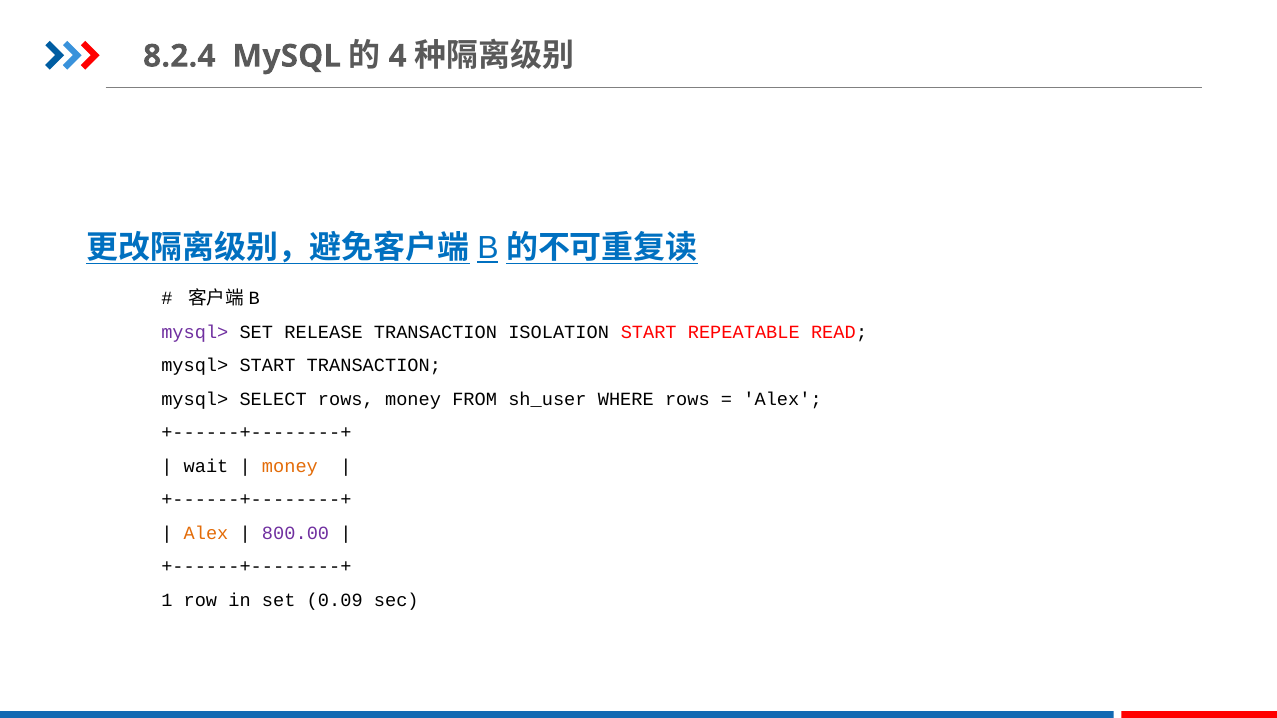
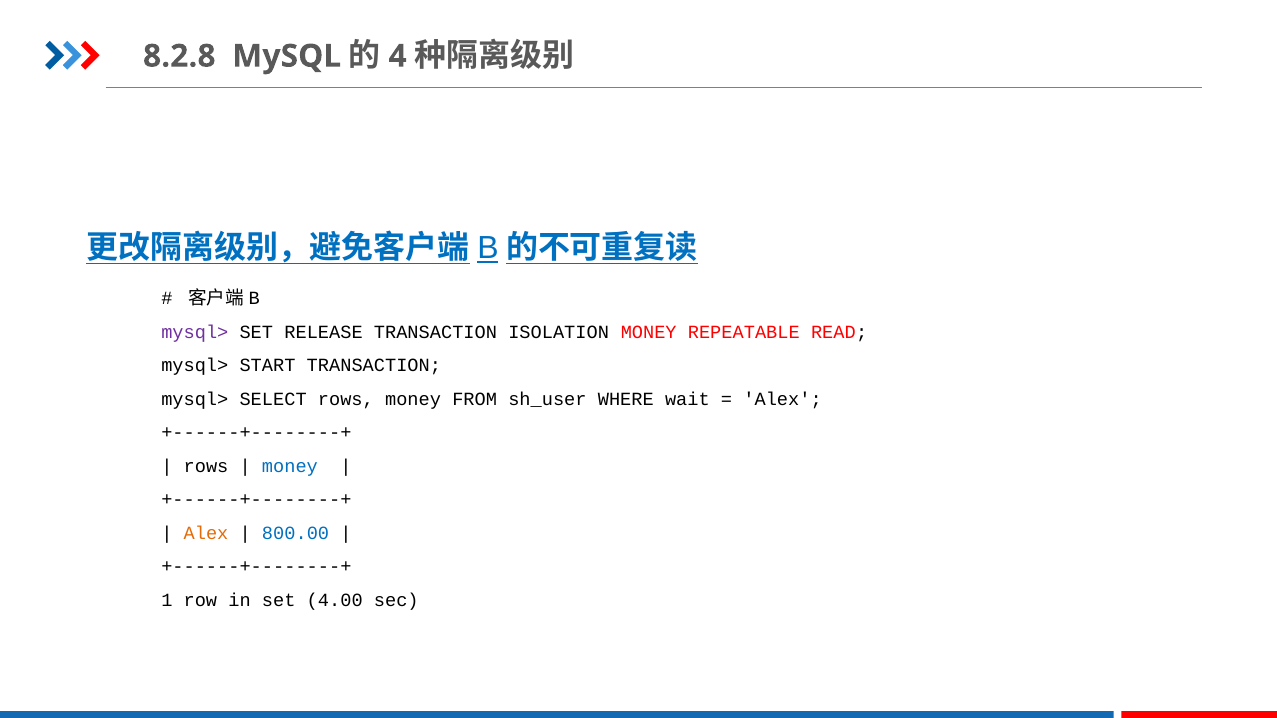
8.2.4: 8.2.4 -> 8.2.8
ISOLATION START: START -> MONEY
WHERE rows: rows -> wait
wait at (206, 467): wait -> rows
money at (290, 467) colour: orange -> blue
800.00 colour: purple -> blue
0.09: 0.09 -> 4.00
